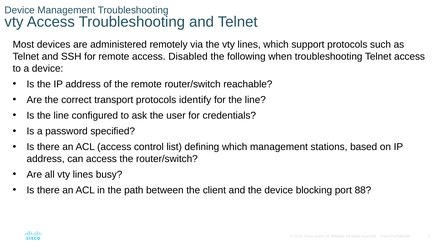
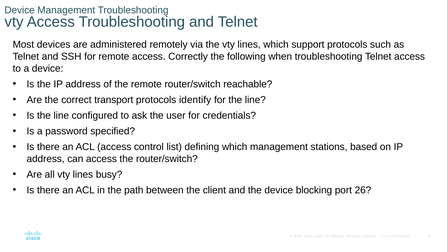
Disabled: Disabled -> Correctly
88: 88 -> 26
